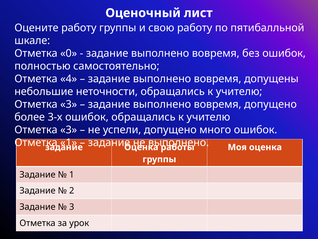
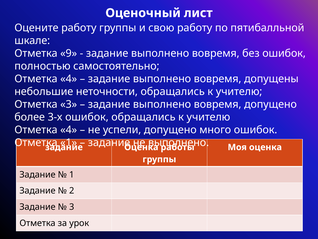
0: 0 -> 9
3 at (69, 129): 3 -> 4
